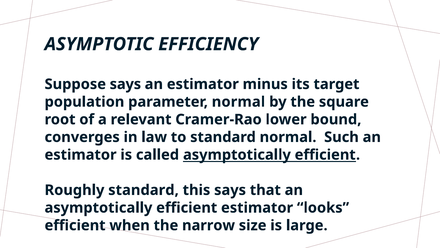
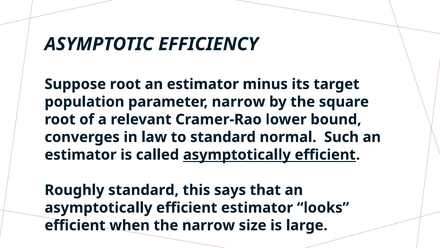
Suppose says: says -> root
parameter normal: normal -> narrow
